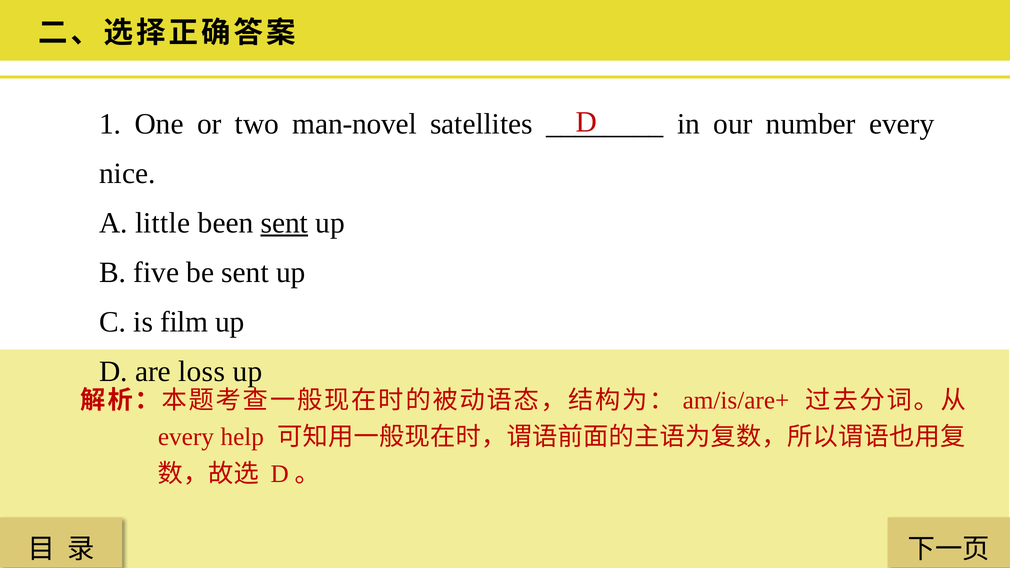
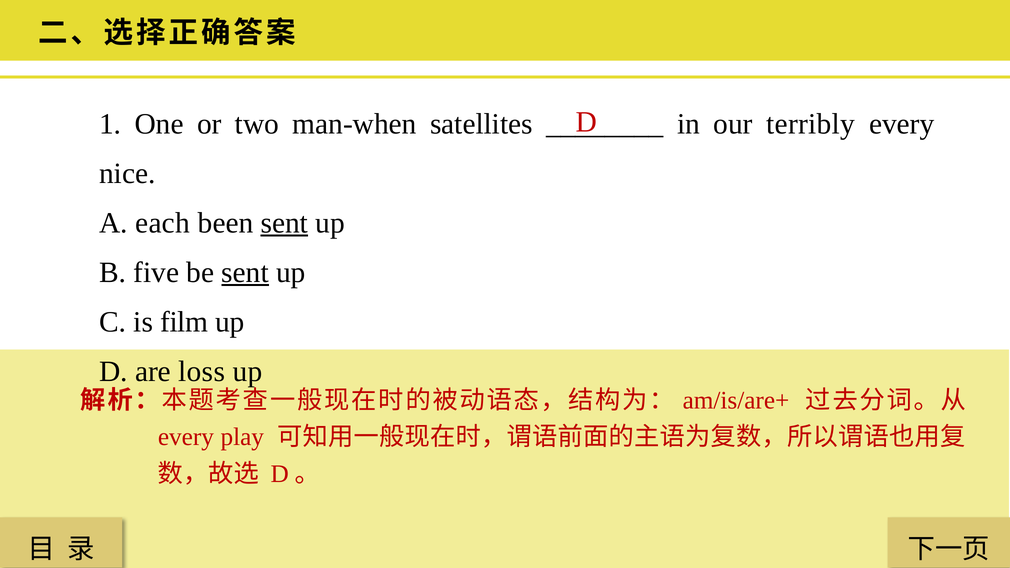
man-novel: man-novel -> man-when
number: number -> terribly
little: little -> each
sent at (245, 272) underline: none -> present
help: help -> play
